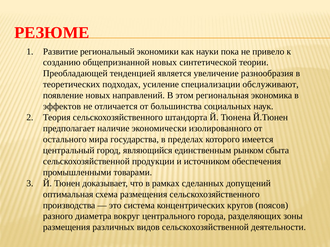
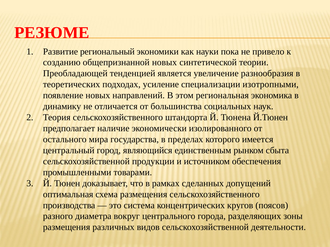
обслуживают: обслуживают -> изотропными
эффектов: эффектов -> динамику
